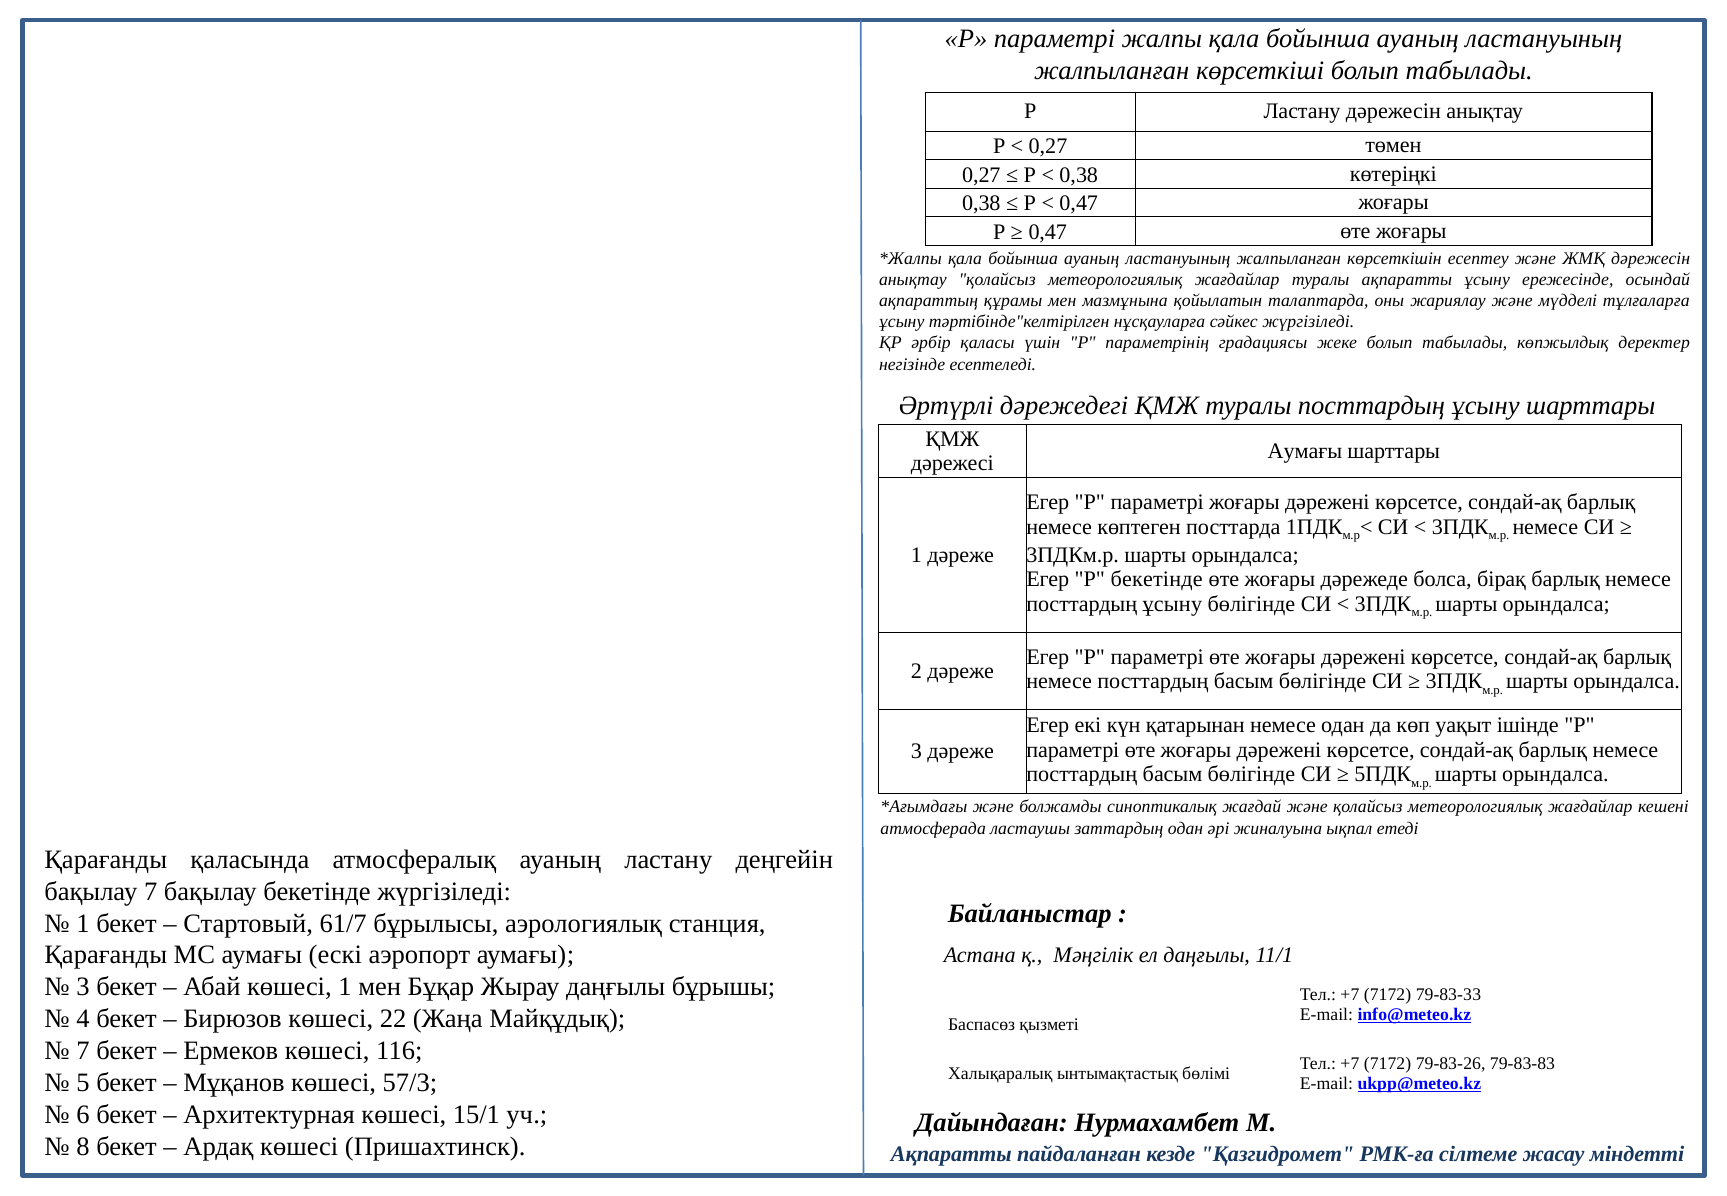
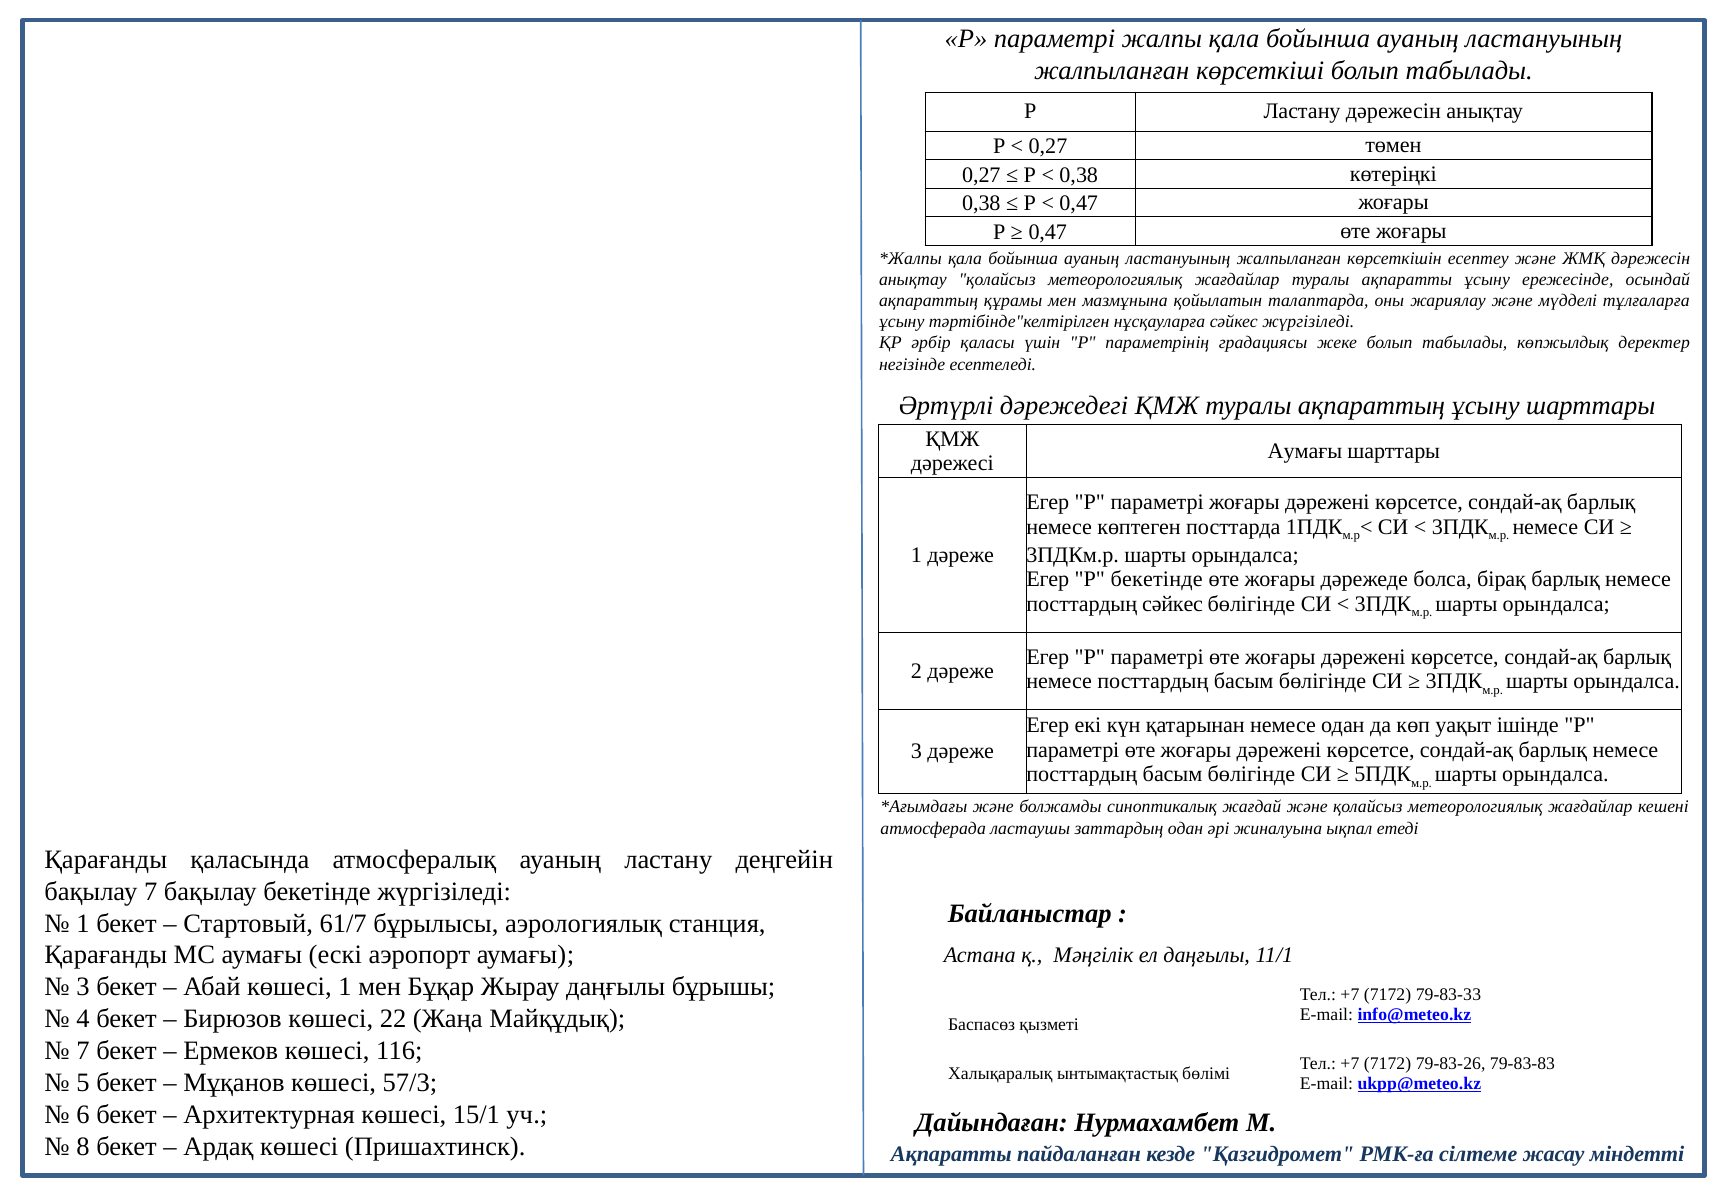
туралы посттардың: посттардың -> ақпараттың
ұсыну at (1172, 604): ұсыну -> сәйкес
